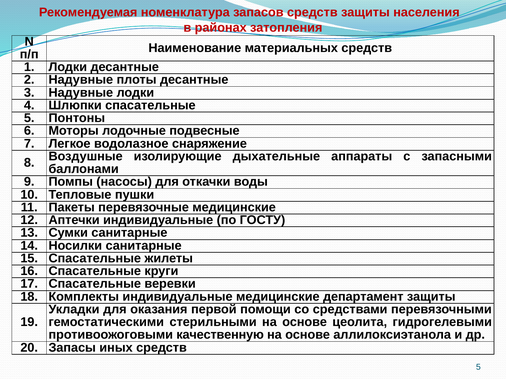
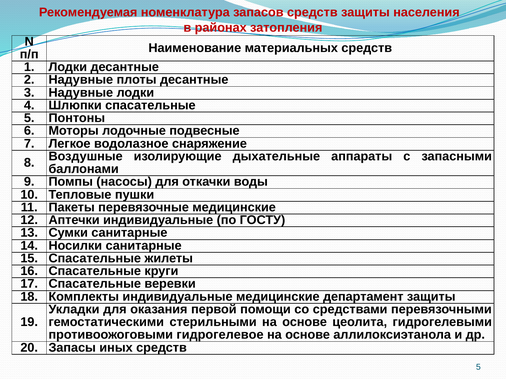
качественную: качественную -> гидрогелевое
